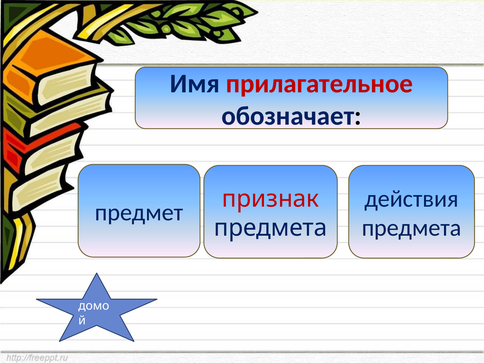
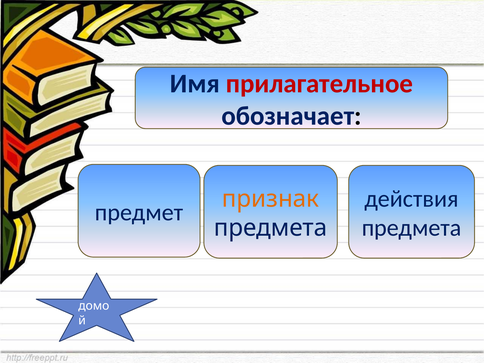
признак colour: red -> orange
